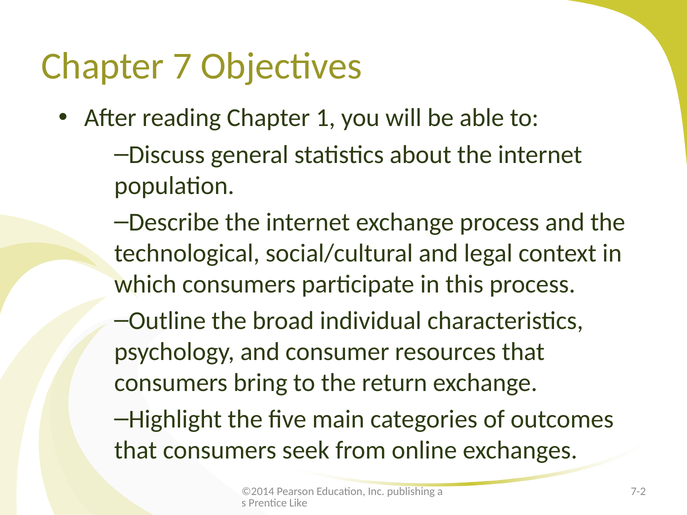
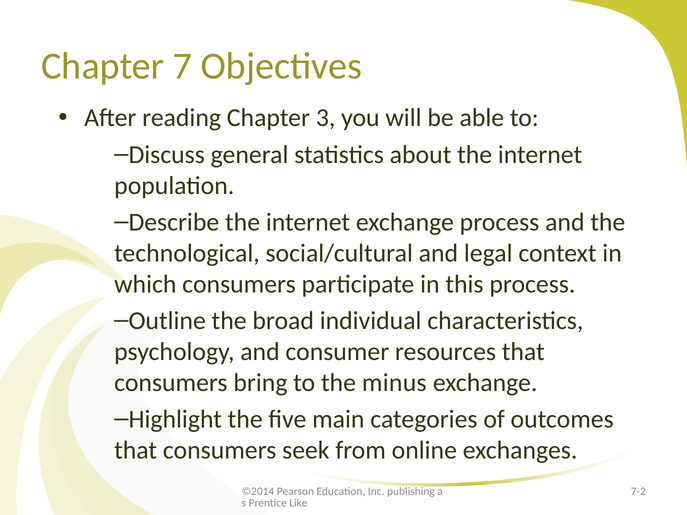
1: 1 -> 3
return: return -> minus
